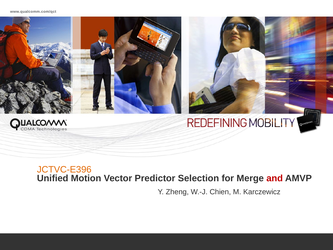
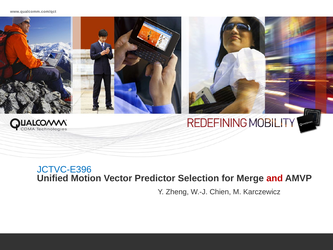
JCTVC-E396 colour: orange -> blue
